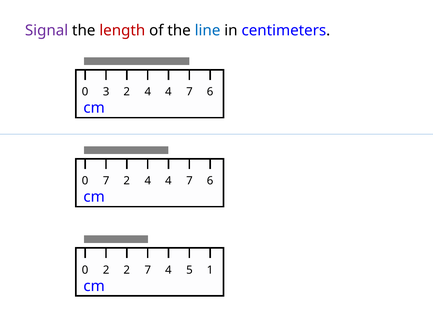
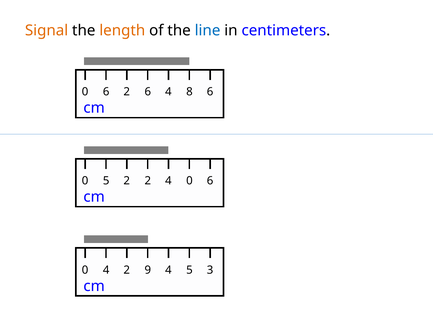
Signal colour: purple -> orange
length colour: red -> orange
3 at (106, 92): 3 -> 6
4 at (148, 92): 4 -> 6
7 at (189, 92): 7 -> 8
0 7: 7 -> 5
4 at (148, 181): 4 -> 2
7 at (189, 181): 7 -> 0
0 2: 2 -> 4
2 7: 7 -> 9
1: 1 -> 3
